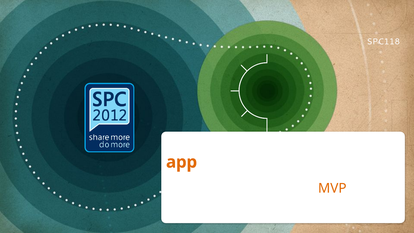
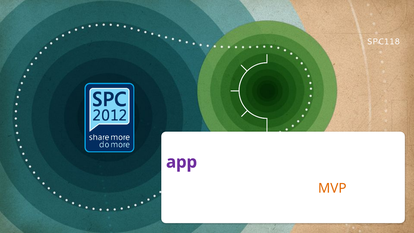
app colour: orange -> purple
